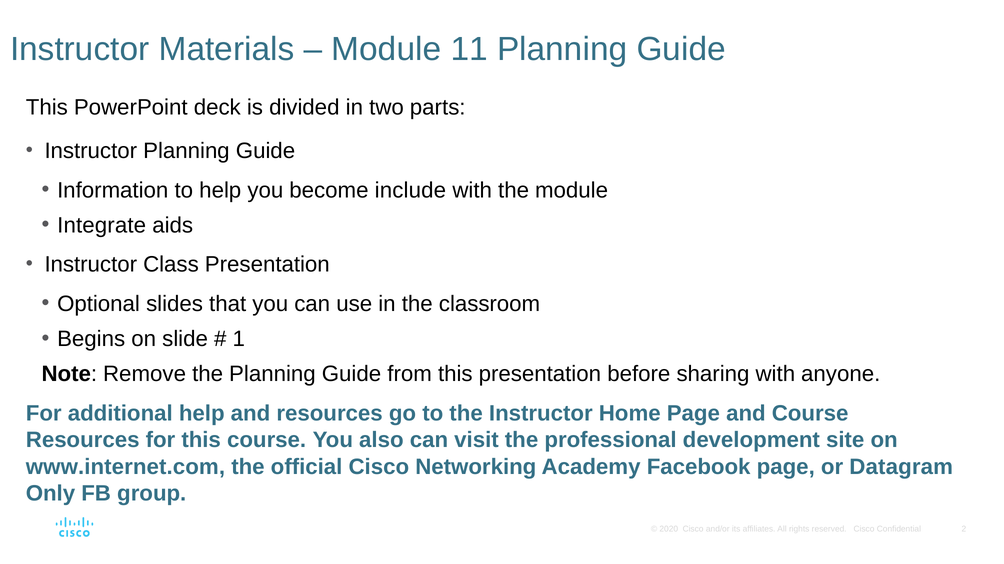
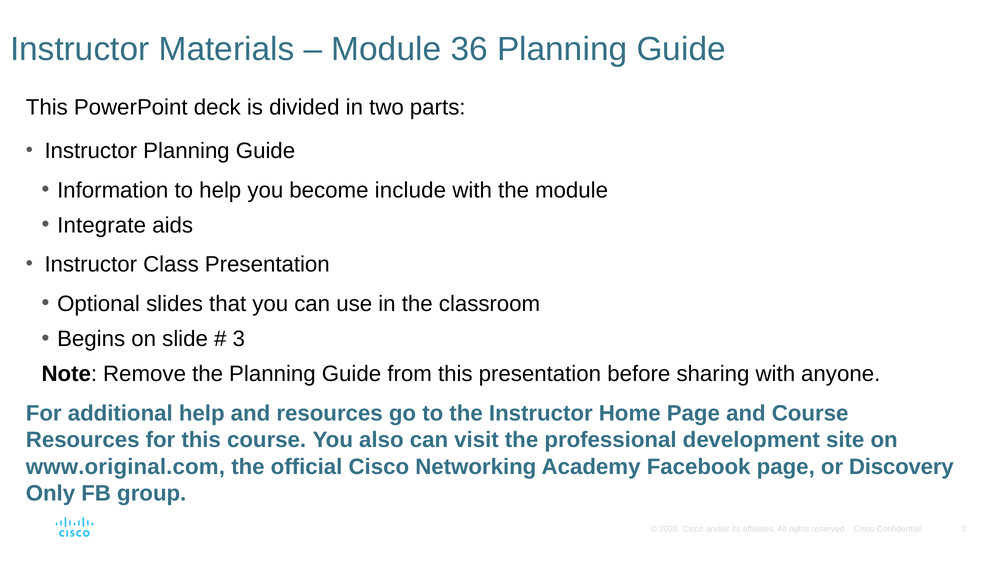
11: 11 -> 36
1: 1 -> 3
www.internet.com: www.internet.com -> www.original.com
Datagram: Datagram -> Discovery
